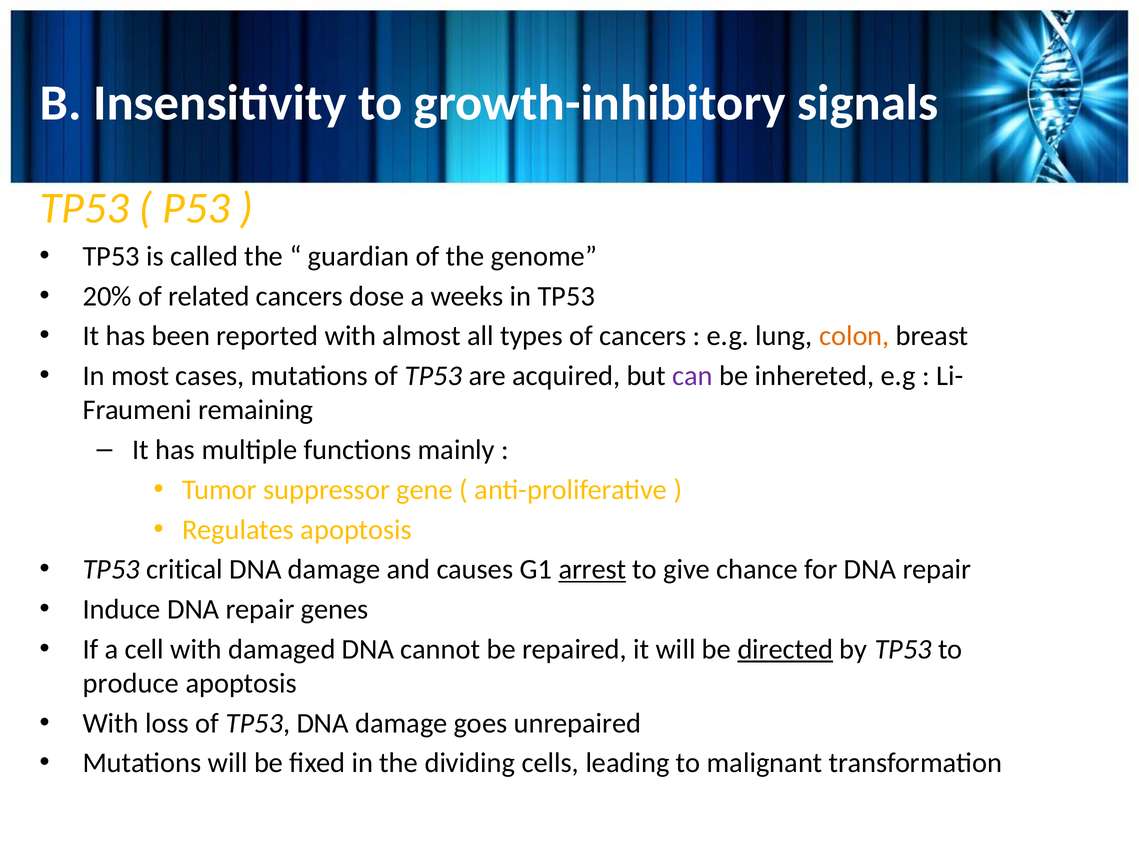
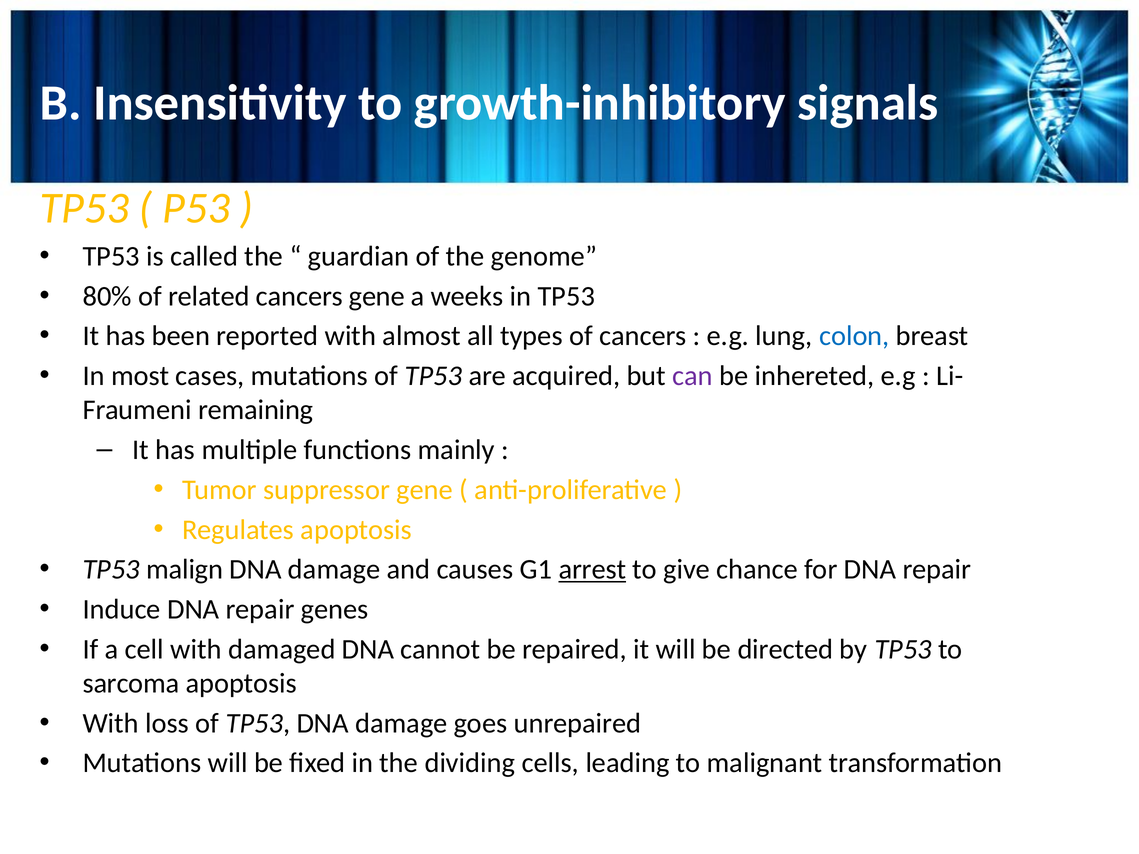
20%: 20% -> 80%
cancers dose: dose -> gene
colon colour: orange -> blue
critical: critical -> malign
directed underline: present -> none
produce: produce -> sarcoma
